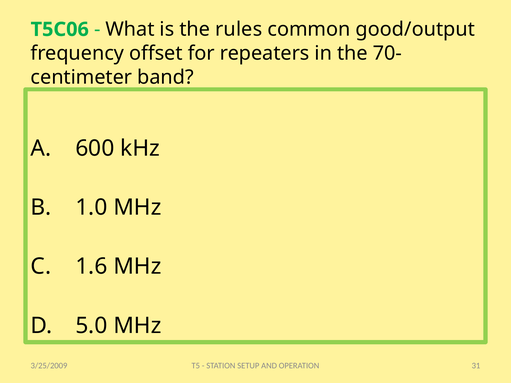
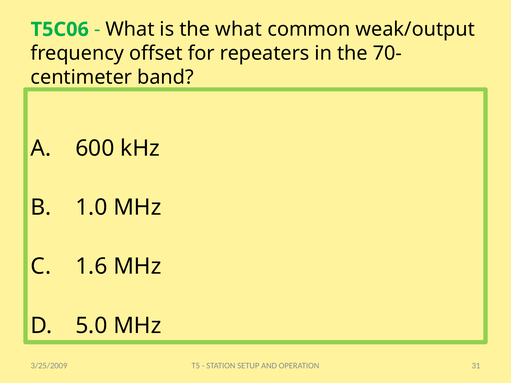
the rules: rules -> what
good/output: good/output -> weak/output
